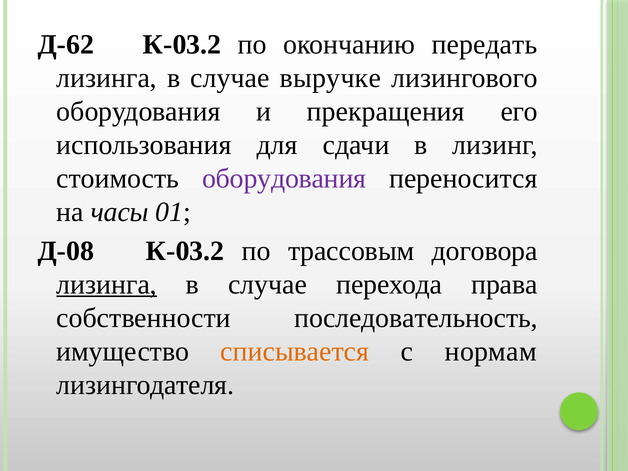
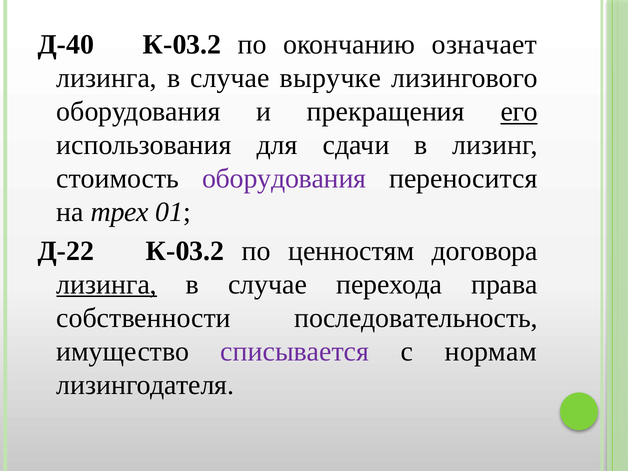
Д-62: Д-62 -> Д-40
передать: передать -> означает
его underline: none -> present
часы: часы -> трех
Д-08: Д-08 -> Д-22
трассовым: трассовым -> ценностям
списывается colour: orange -> purple
